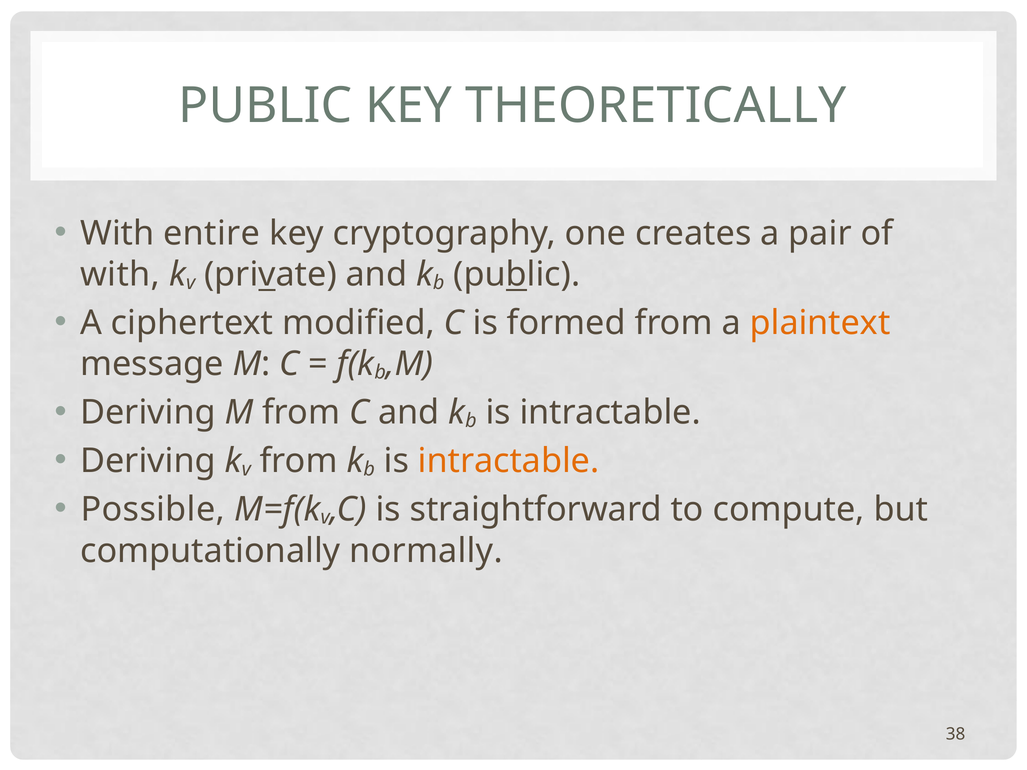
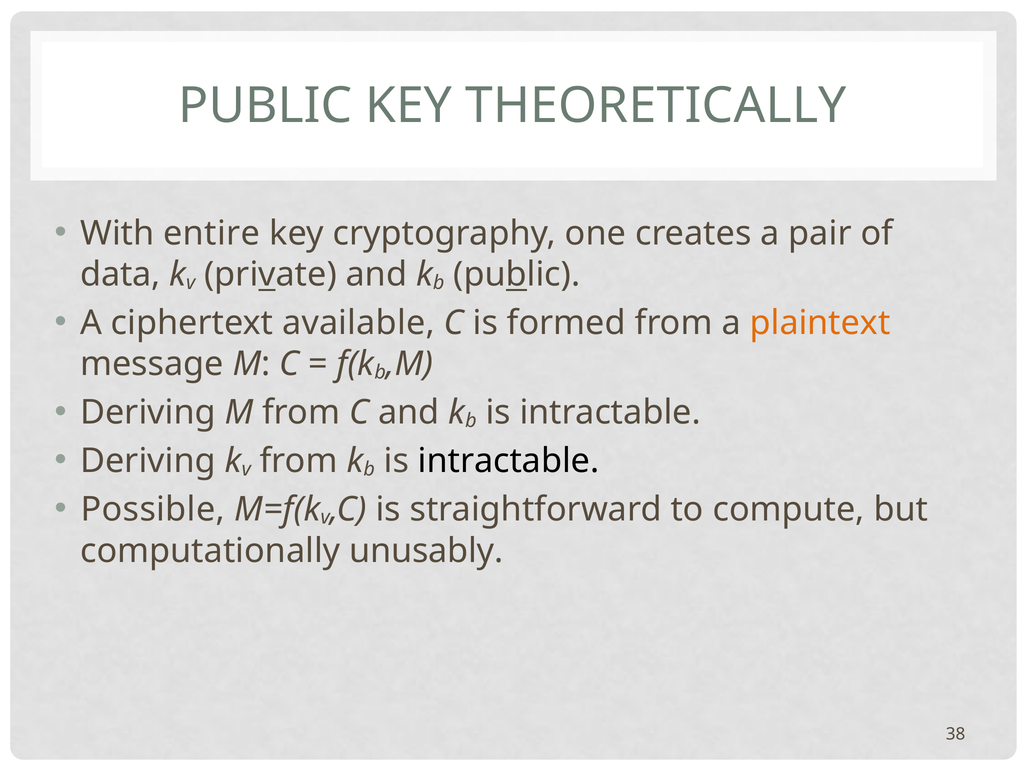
with at (120, 275): with -> data
modified: modified -> available
intractable at (509, 461) colour: orange -> black
normally: normally -> unusably
